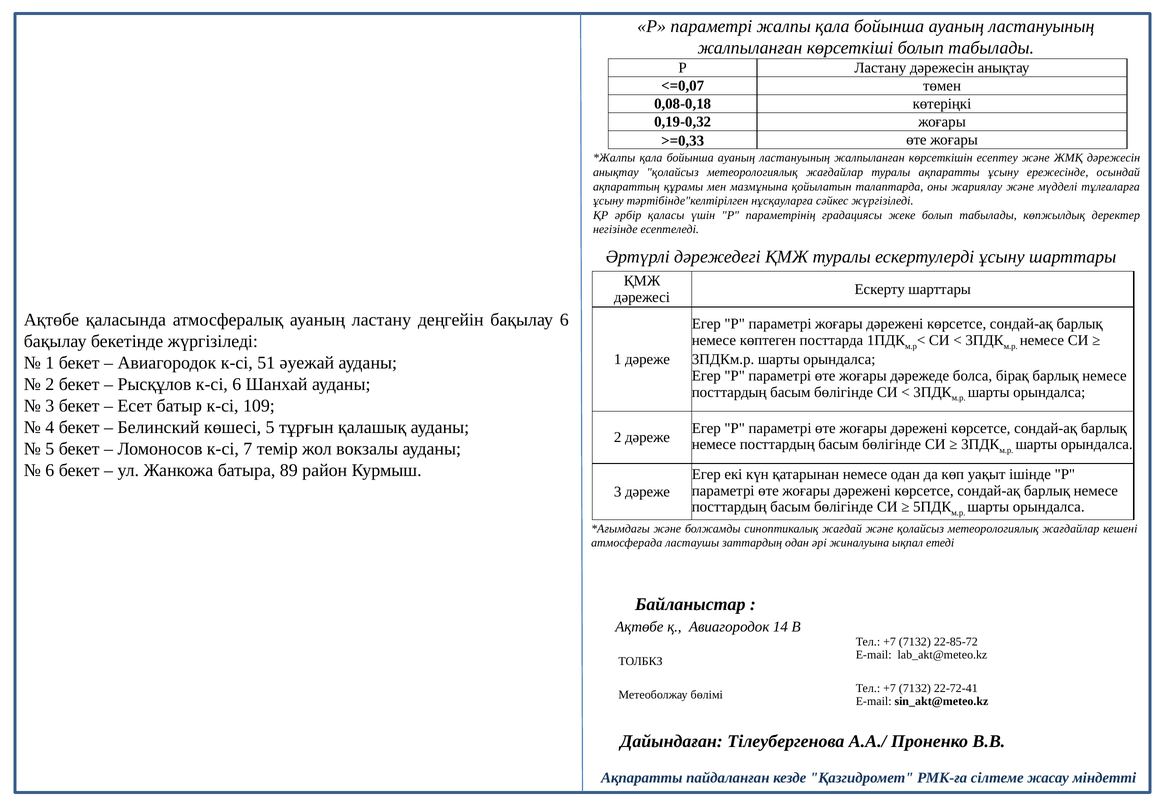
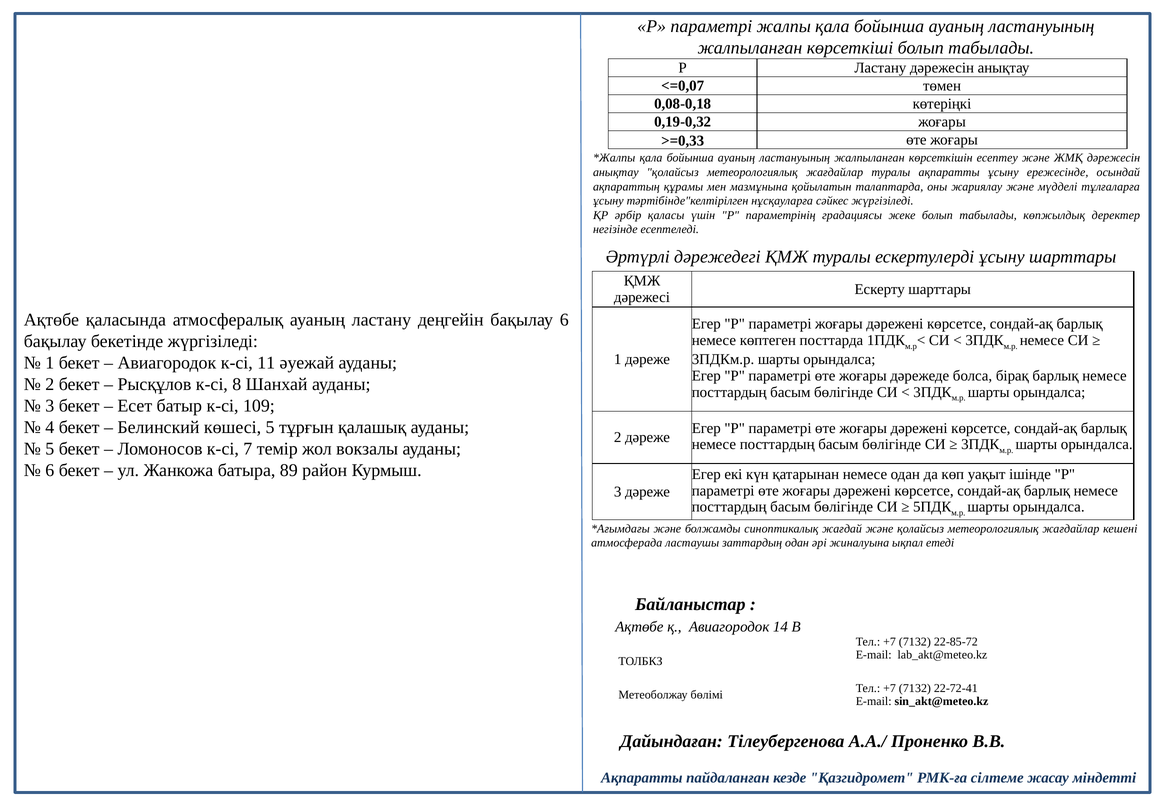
51: 51 -> 11
к-сі 6: 6 -> 8
